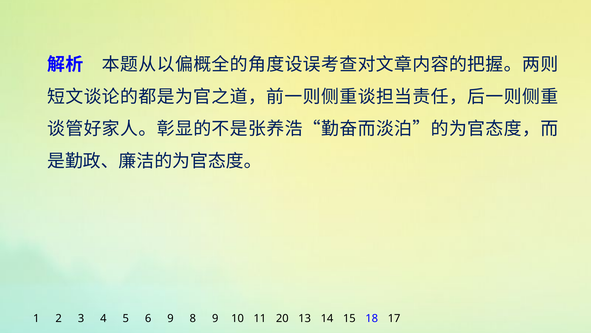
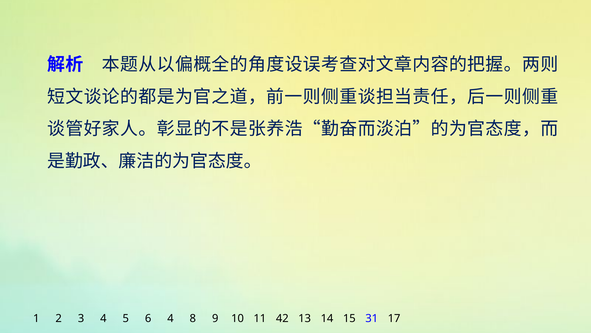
6 9: 9 -> 4
20: 20 -> 42
18: 18 -> 31
